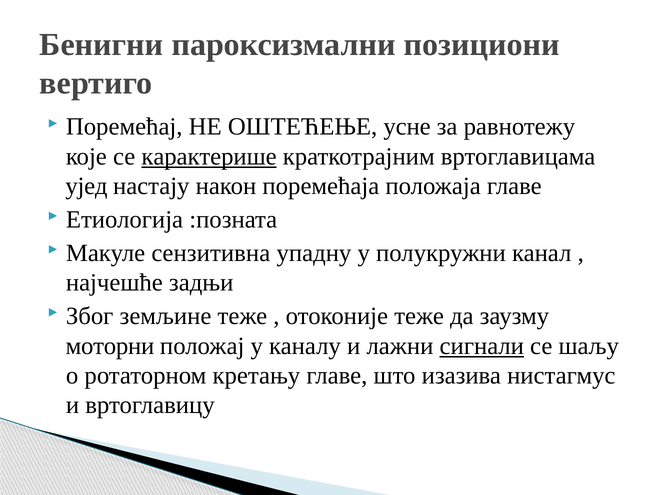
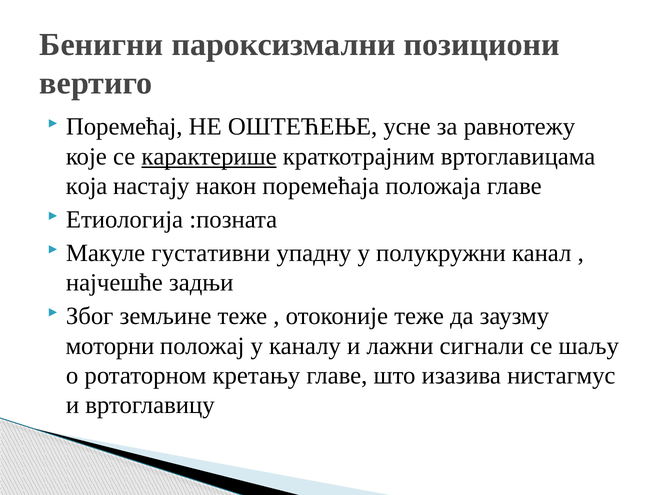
ујед: ујед -> која
сензитивна: сензитивна -> густативни
сигнали underline: present -> none
